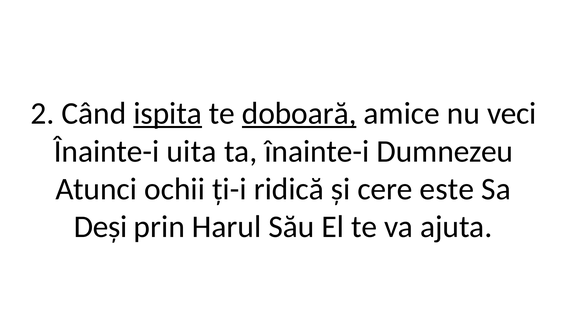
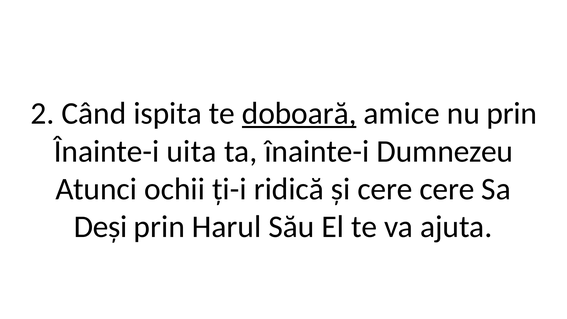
ispita underline: present -> none
nu veci: veci -> prin
cere este: este -> cere
